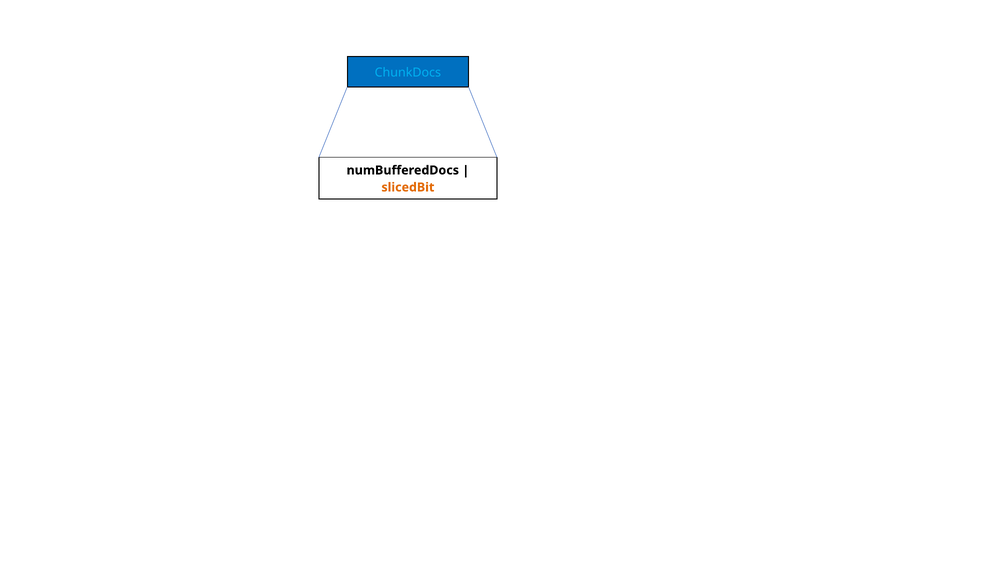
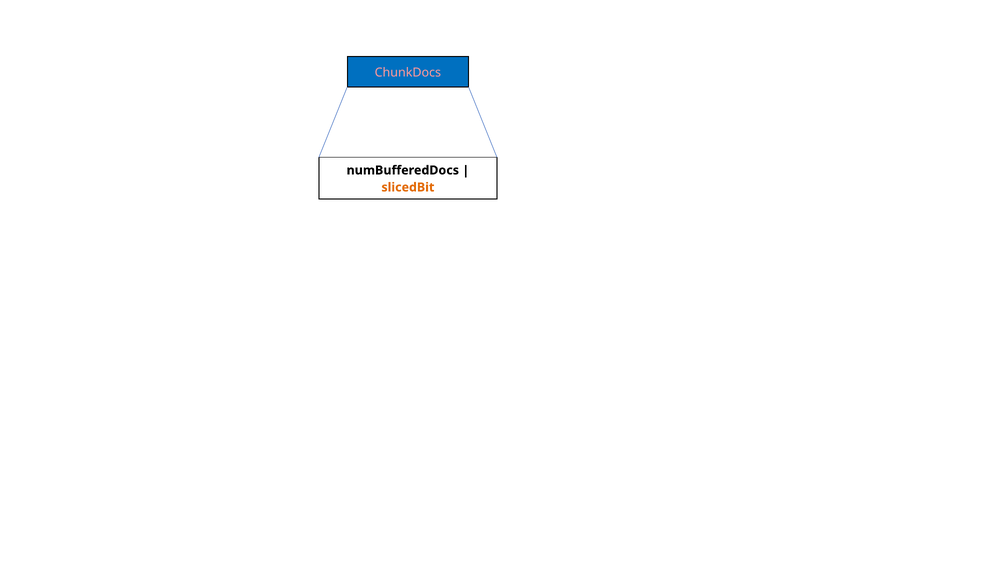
ChunkDocs colour: light blue -> pink
